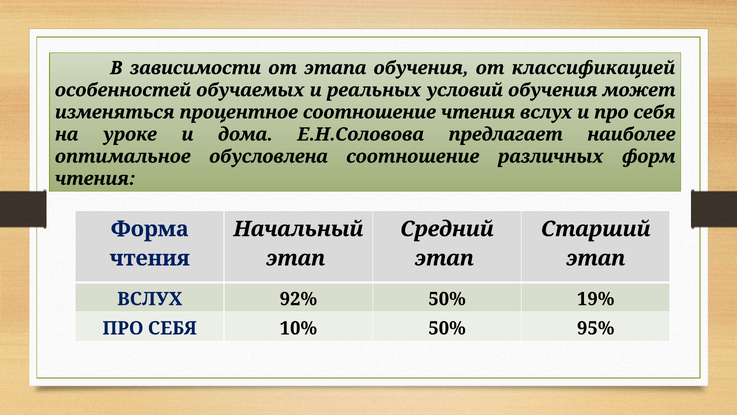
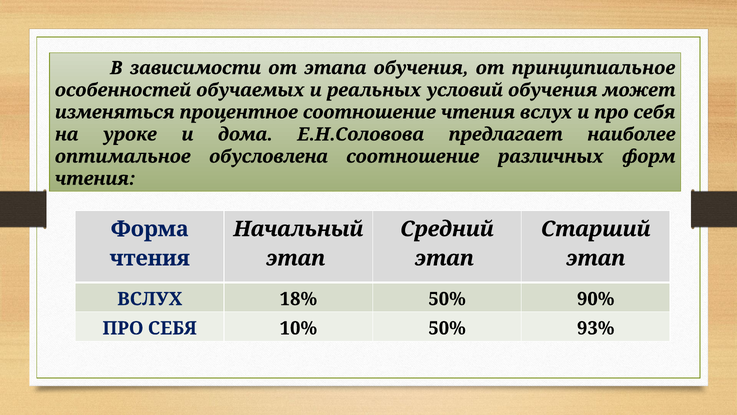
классификацией: классификацией -> принципиальное
92%: 92% -> 18%
19%: 19% -> 90%
95%: 95% -> 93%
